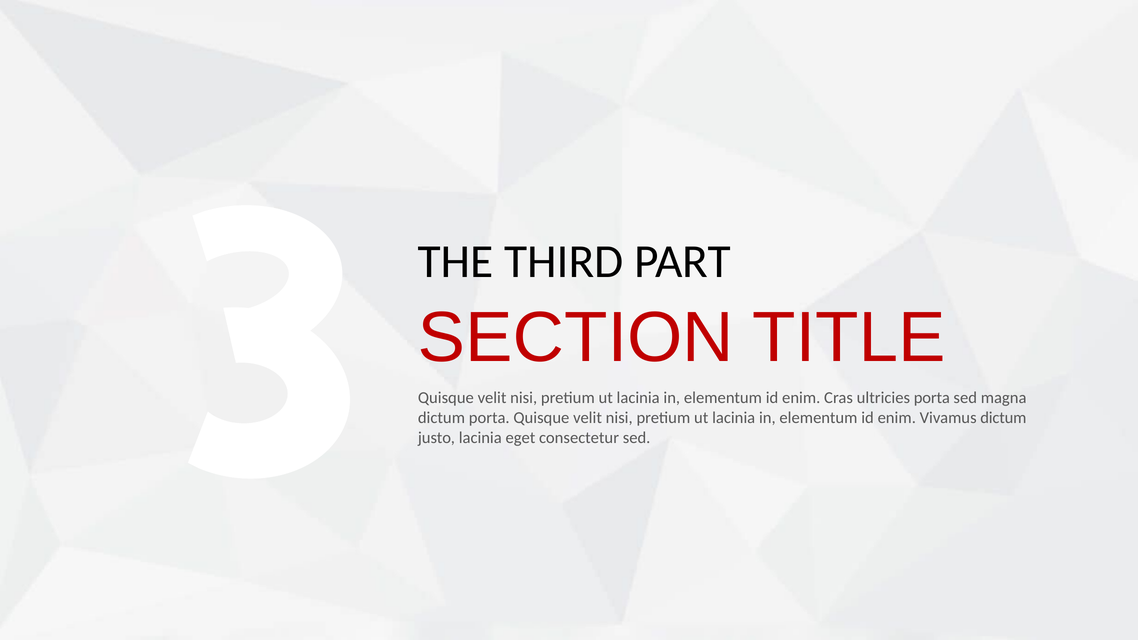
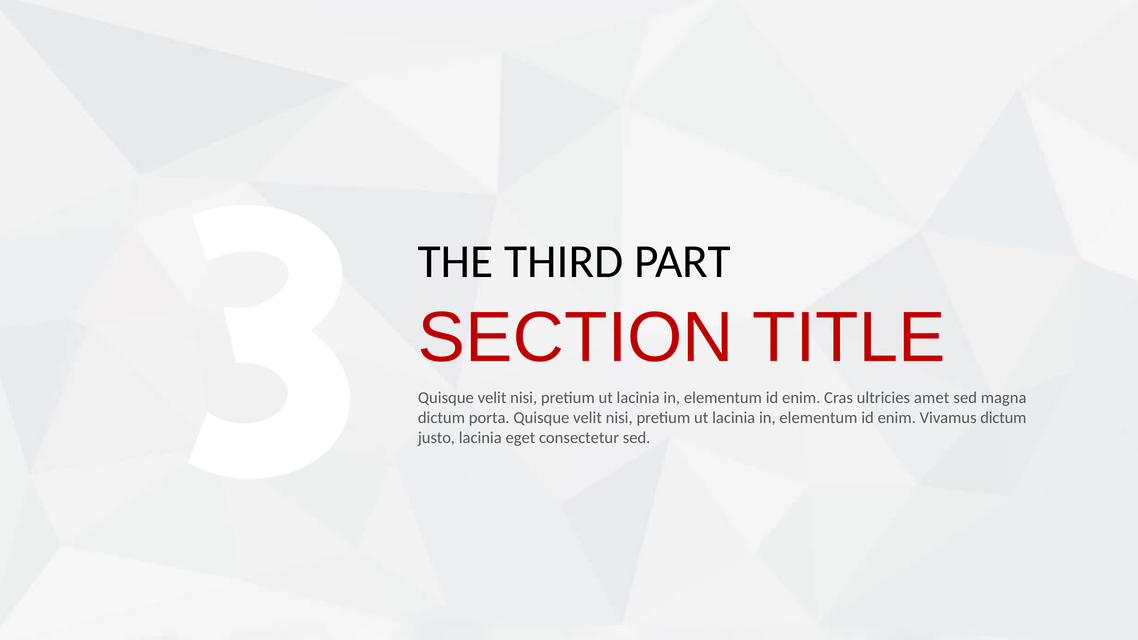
ultricies porta: porta -> amet
